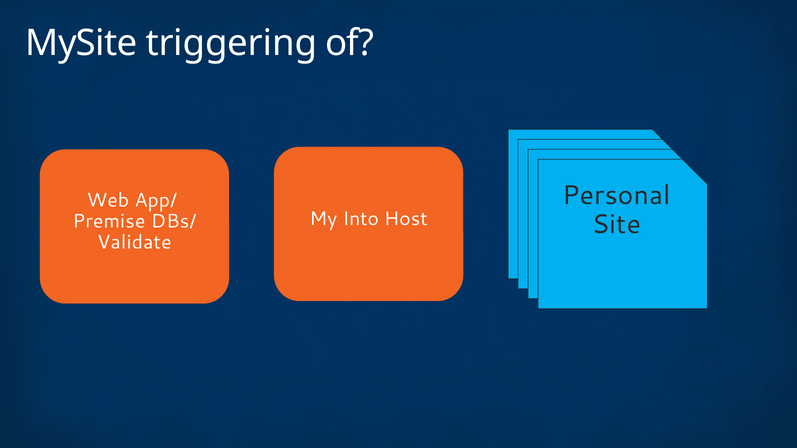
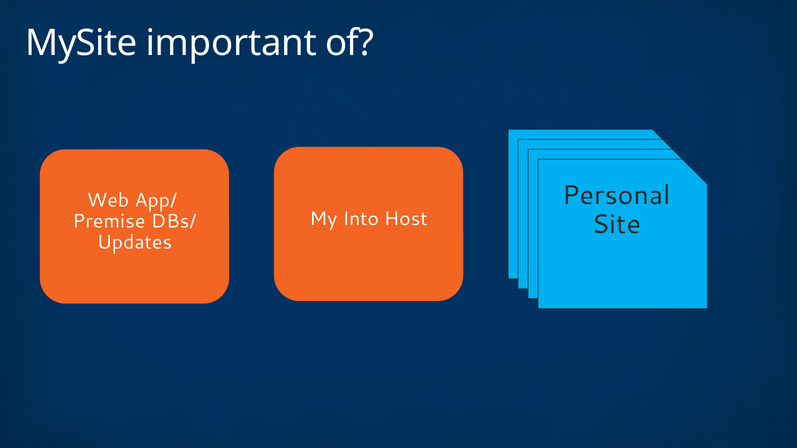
triggering: triggering -> important
Validate: Validate -> Updates
